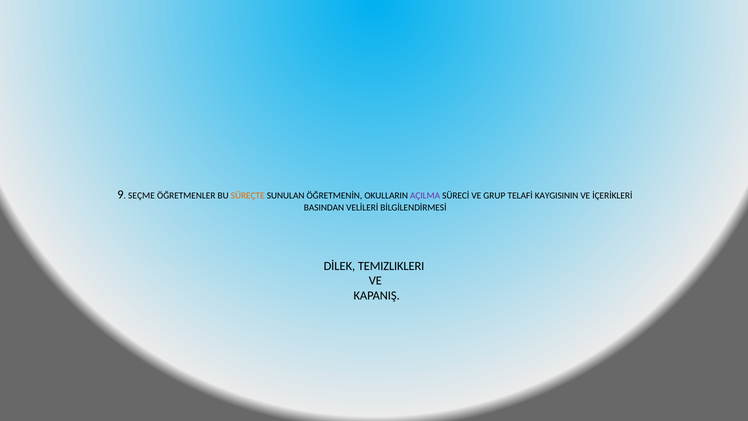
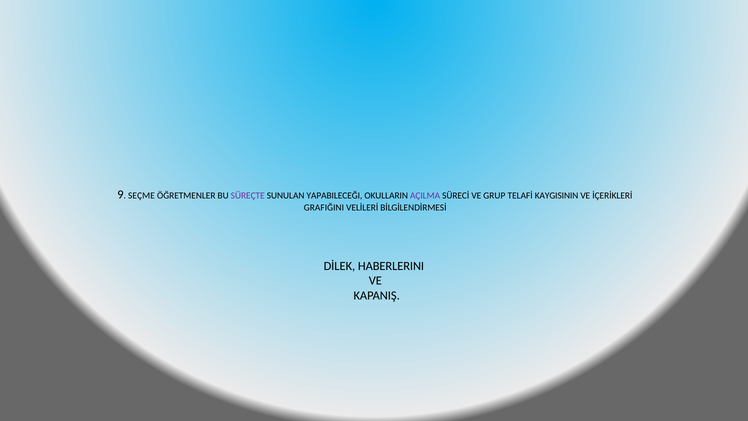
SÜREÇTE colour: orange -> purple
ÖĞRETMENİN: ÖĞRETMENİN -> YAPABILECEĞI
BASINDAN: BASINDAN -> GRAFIĞINI
TEMIZLIKLERI: TEMIZLIKLERI -> HABERLERINI
